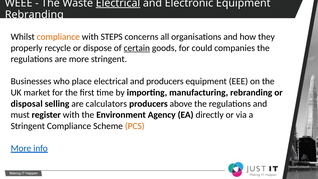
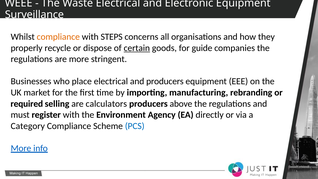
Electrical at (118, 3) underline: present -> none
Rebranding at (34, 15): Rebranding -> Surveillance
could: could -> guide
disposal: disposal -> required
Stringent at (28, 126): Stringent -> Category
PCS colour: orange -> blue
